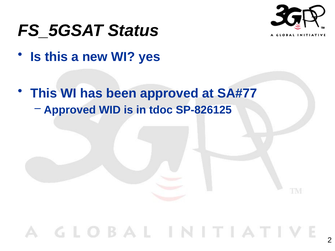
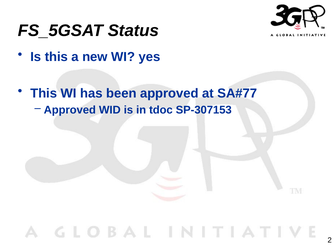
SP-826125: SP-826125 -> SP-307153
